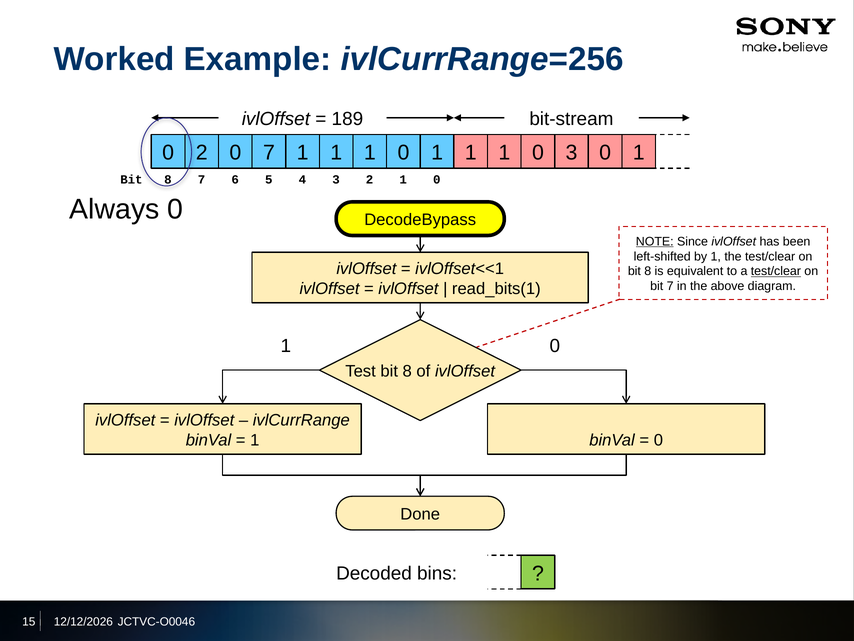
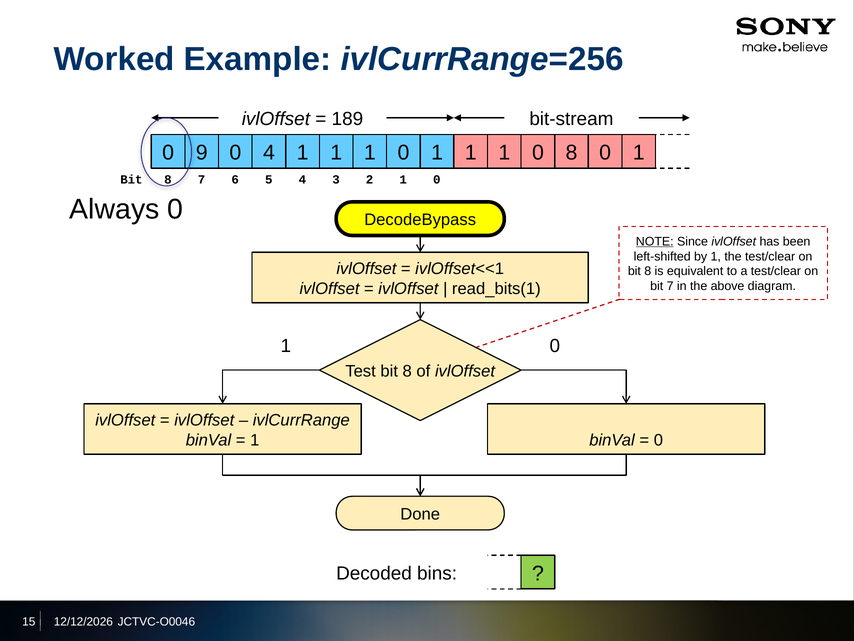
2 at (202, 153): 2 -> 9
0 7: 7 -> 4
1 0 3: 3 -> 8
test/clear at (776, 271) underline: present -> none
